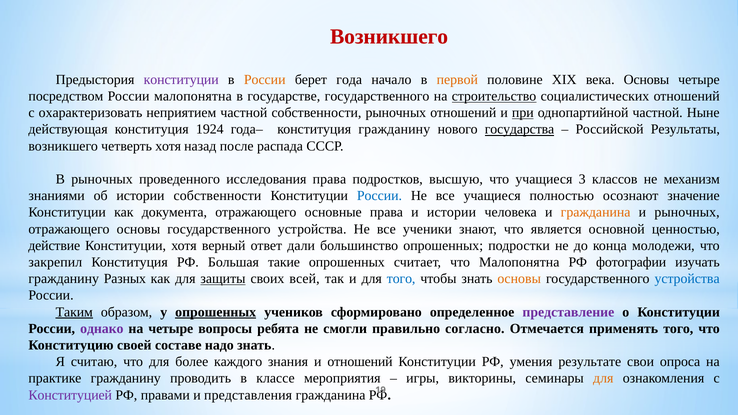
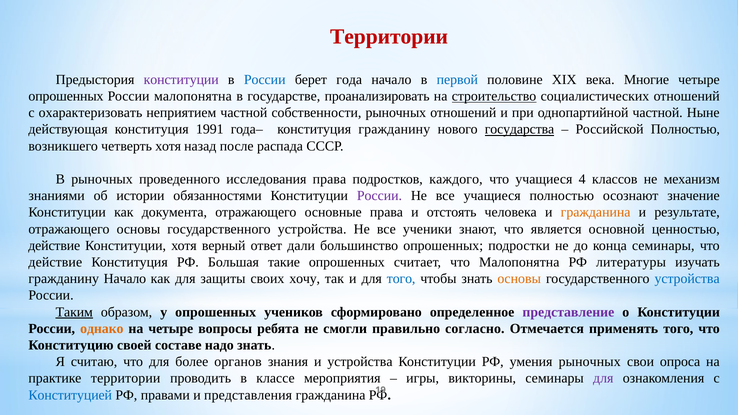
Возникшего at (389, 37): Возникшего -> Территории
России at (265, 80) colour: orange -> blue
первой colour: orange -> blue
века Основы: Основы -> Многие
посредством at (66, 96): посредством -> опрошенных
государстве государственного: государственного -> проанализировать
при underline: present -> none
1924: 1924 -> 1991
Российской Результаты: Результаты -> Полностью
высшую: высшую -> каждого
3: 3 -> 4
истории собственности: собственности -> обязанностями
России at (379, 196) colour: blue -> purple
и истории: истории -> отстоять
и рыночных: рыночных -> результате
конца молодежи: молодежи -> семинары
закрепил at (55, 262): закрепил -> действие
фотографии: фотографии -> литературы
гражданину Разных: Разных -> Начало
защиты underline: present -> none
всей: всей -> хочу
опрошенных at (216, 312) underline: present -> none
однако colour: purple -> orange
каждого: каждого -> органов
и отношений: отношений -> устройства
умения результате: результате -> рыночных
практике гражданину: гражданину -> территории
для at (603, 379) colour: orange -> purple
Конституцией colour: purple -> blue
